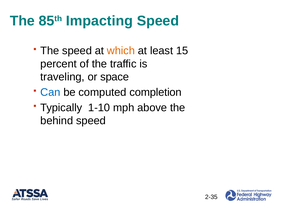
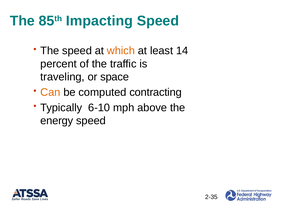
15: 15 -> 14
Can colour: blue -> orange
completion: completion -> contracting
1-10: 1-10 -> 6-10
behind: behind -> energy
